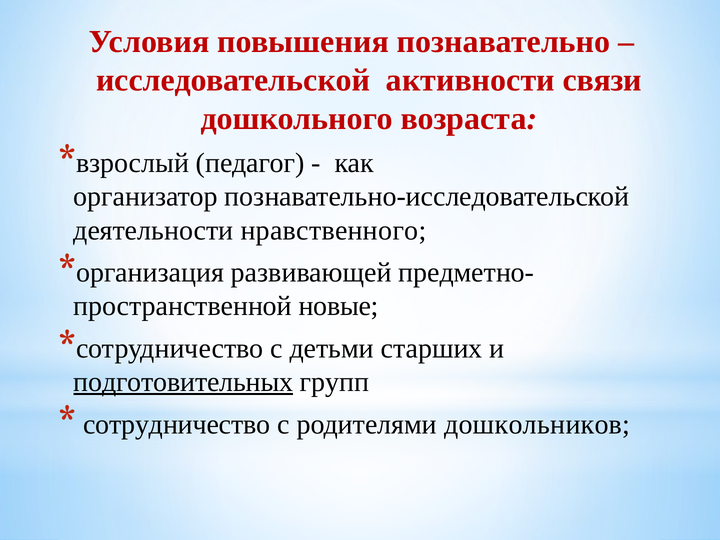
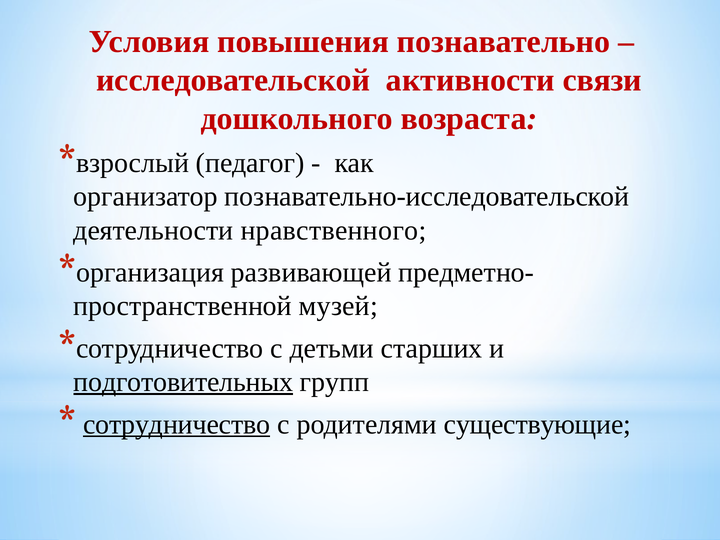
новые: новые -> музей
сотрудничество underline: none -> present
дошкольников: дошкольников -> существующие
